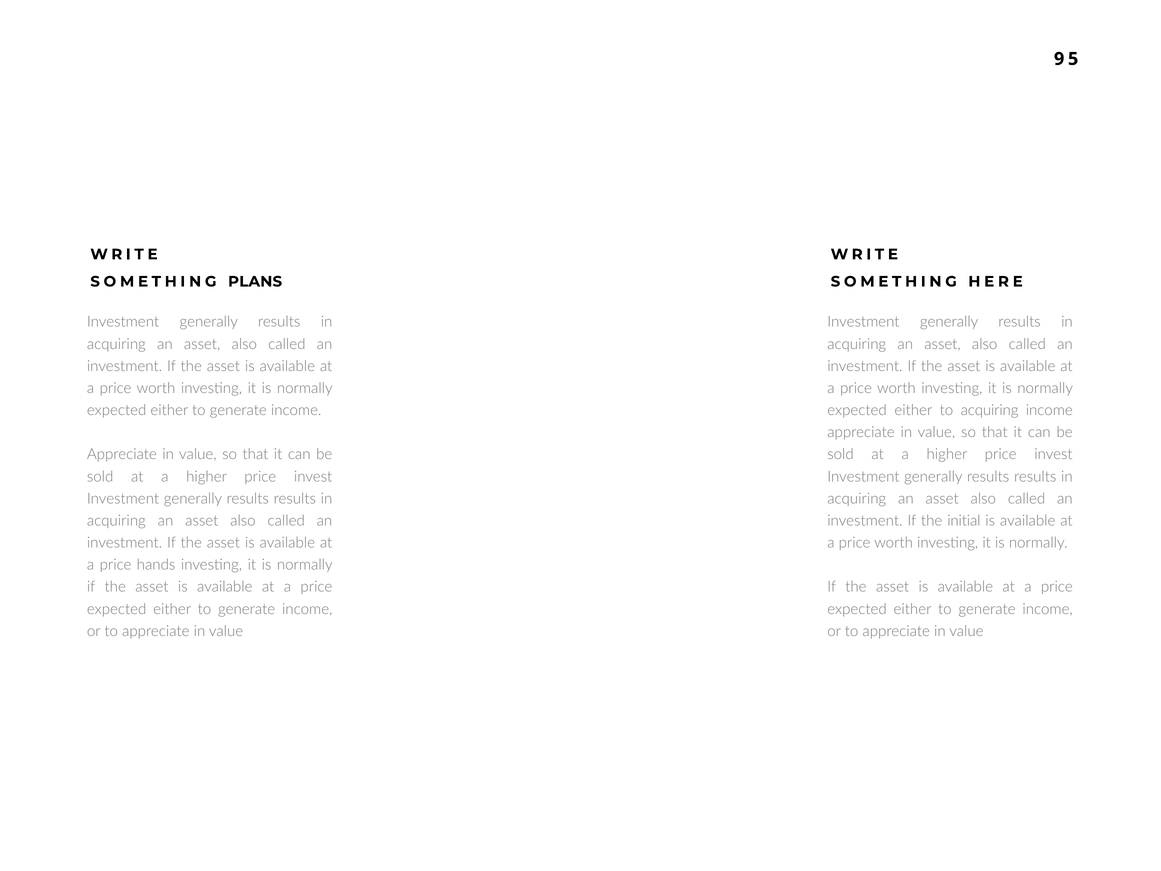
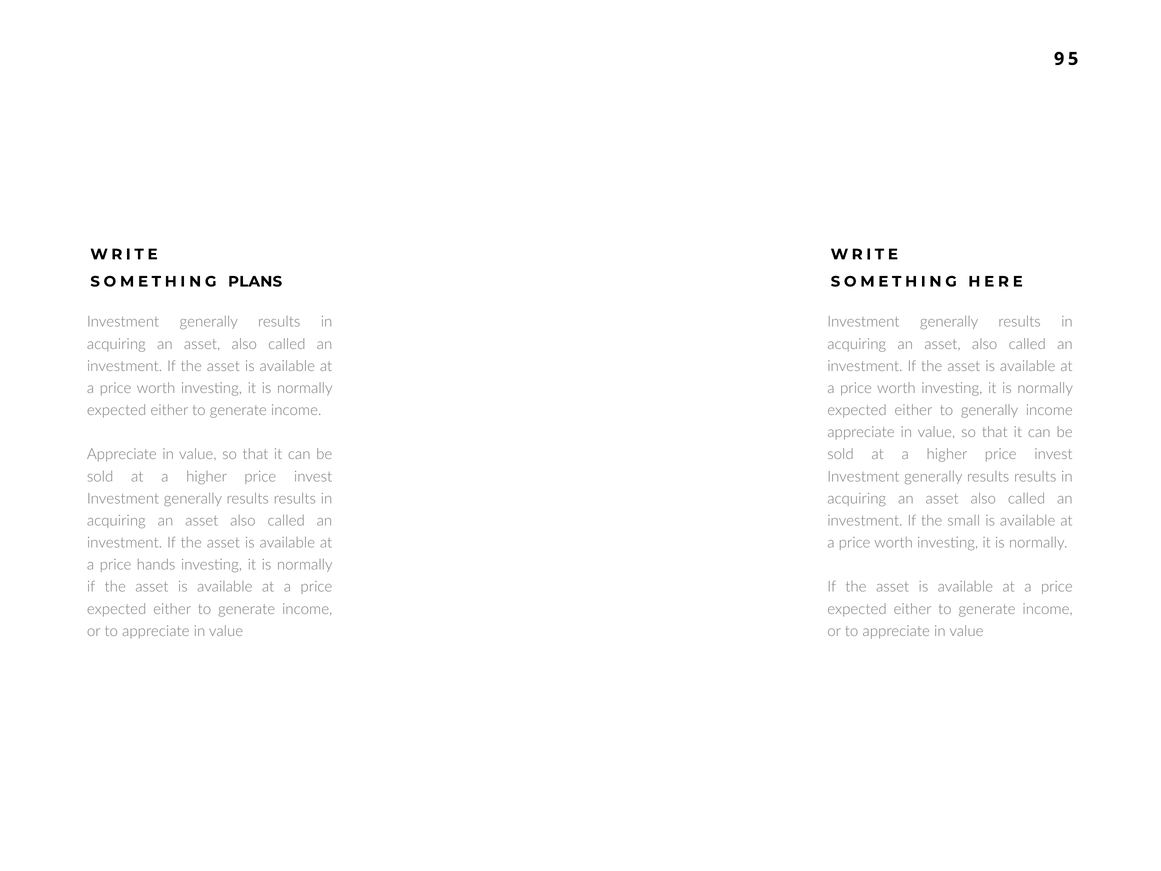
to acquiring: acquiring -> generally
initial: initial -> small
